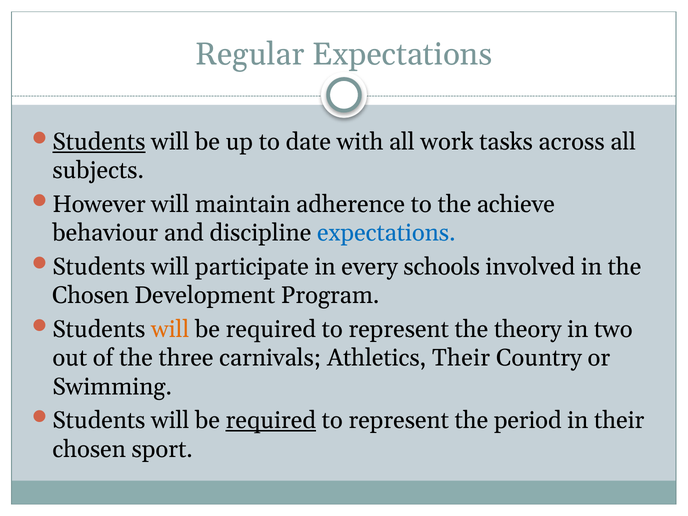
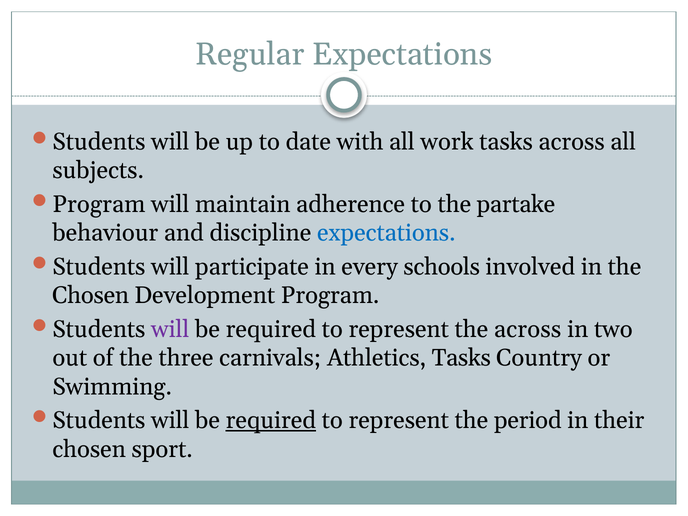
Students at (99, 142) underline: present -> none
However at (99, 204): However -> Program
achieve: achieve -> partake
will at (170, 329) colour: orange -> purple
the theory: theory -> across
Athletics Their: Their -> Tasks
